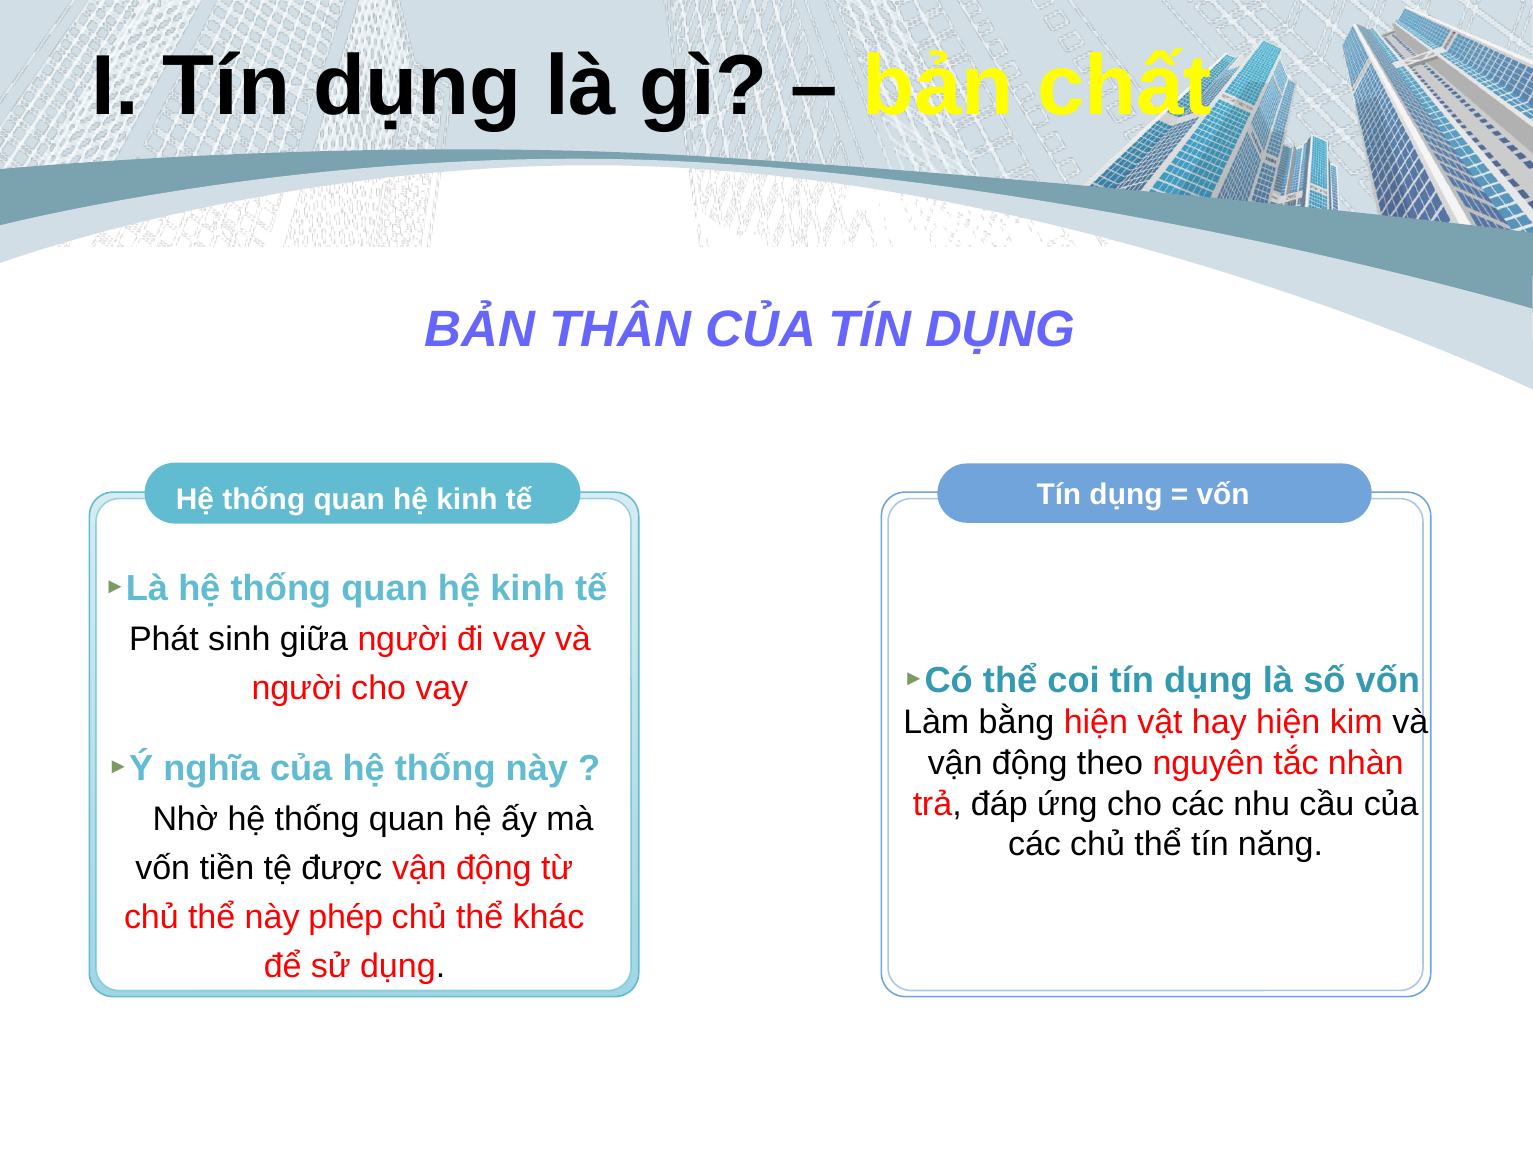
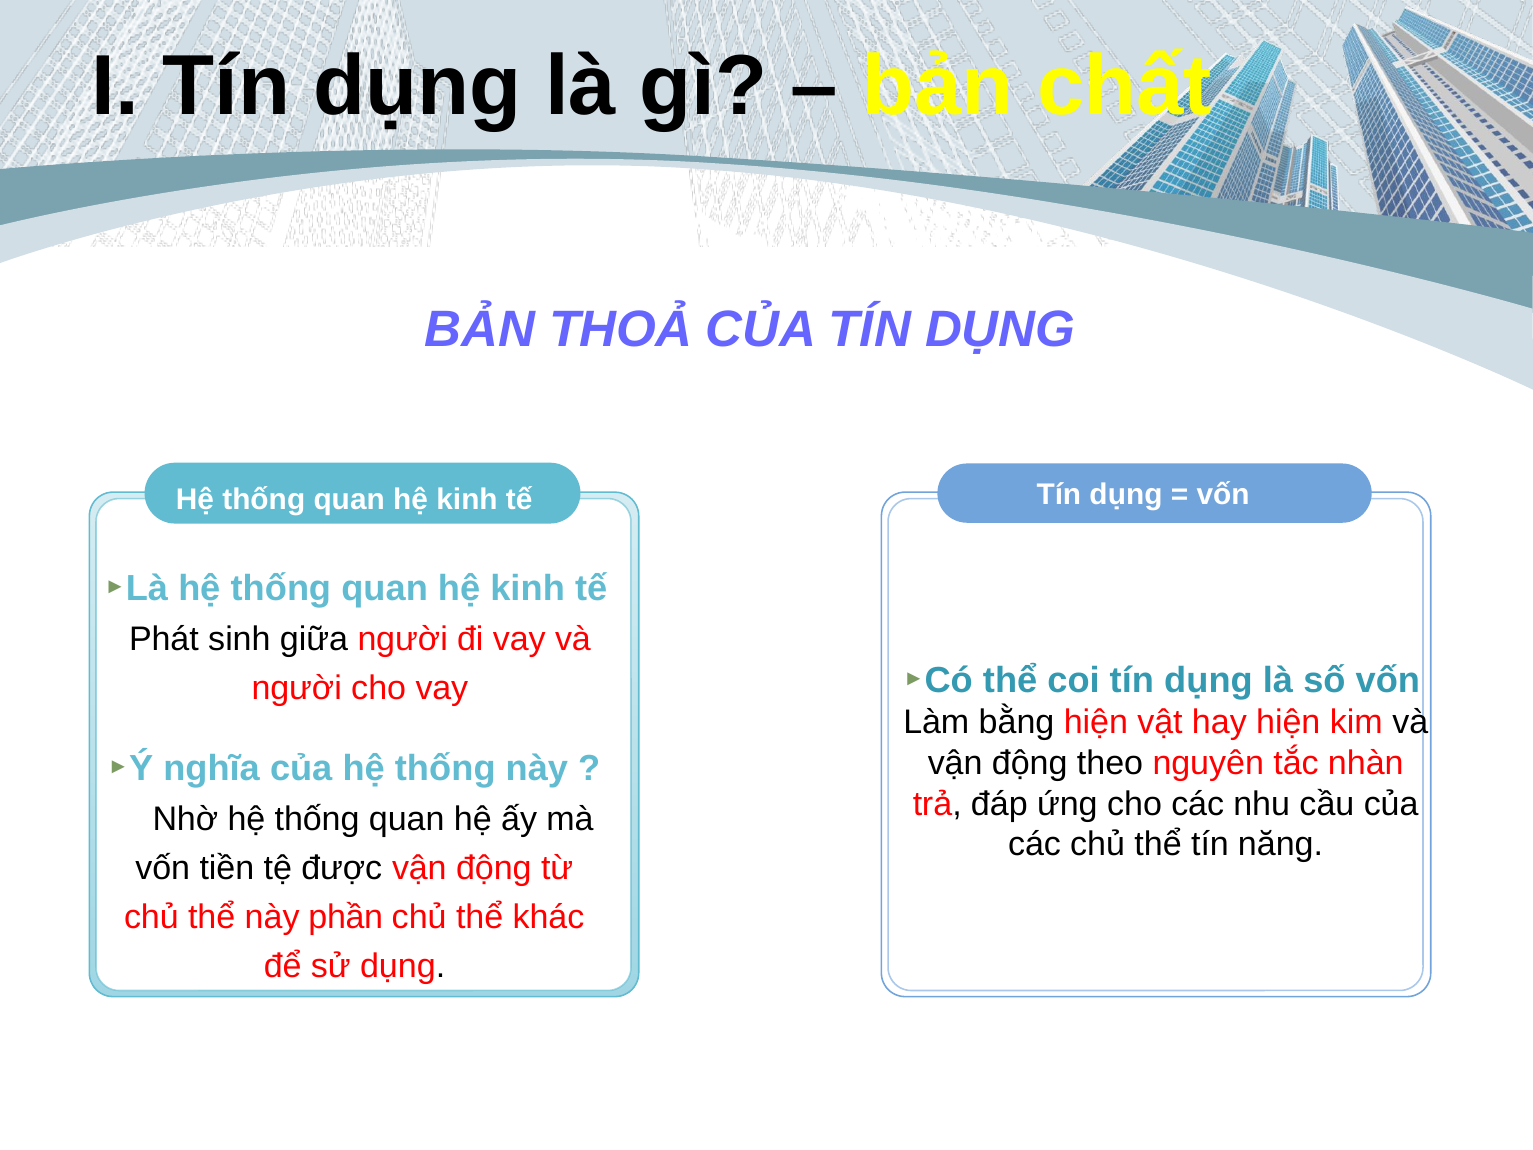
THÂN: THÂN -> THOẢ
phép: phép -> phần
